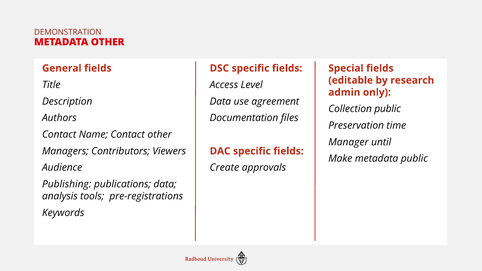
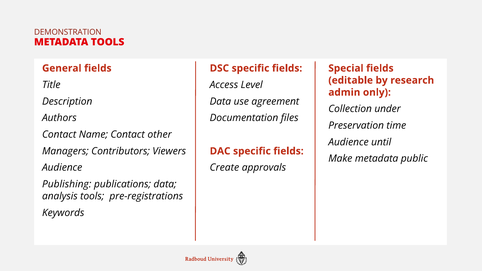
METADATA OTHER: OTHER -> TOOLS
Collection public: public -> under
Manager at (348, 142): Manager -> Audience
